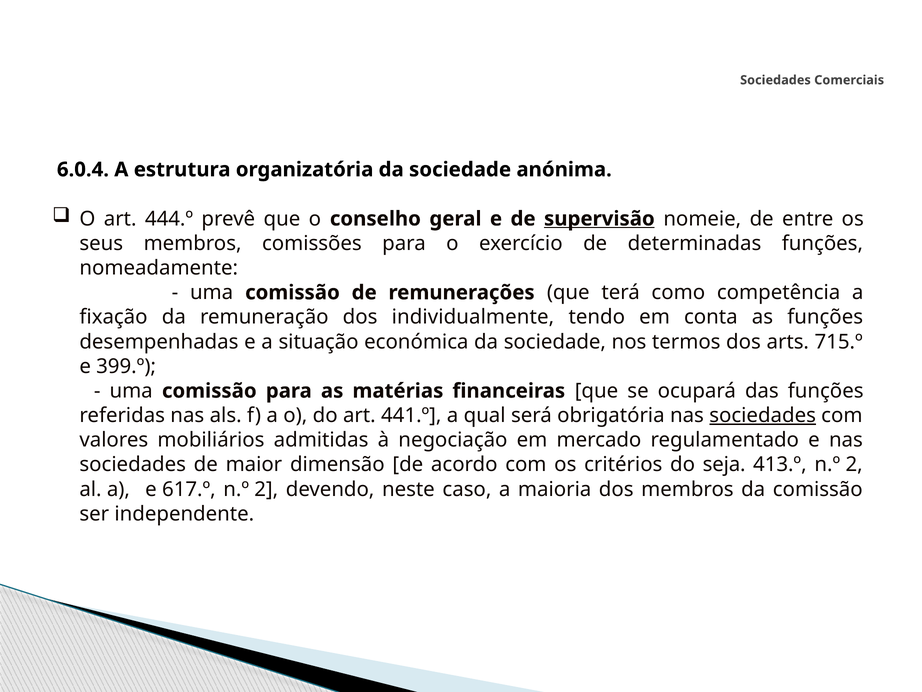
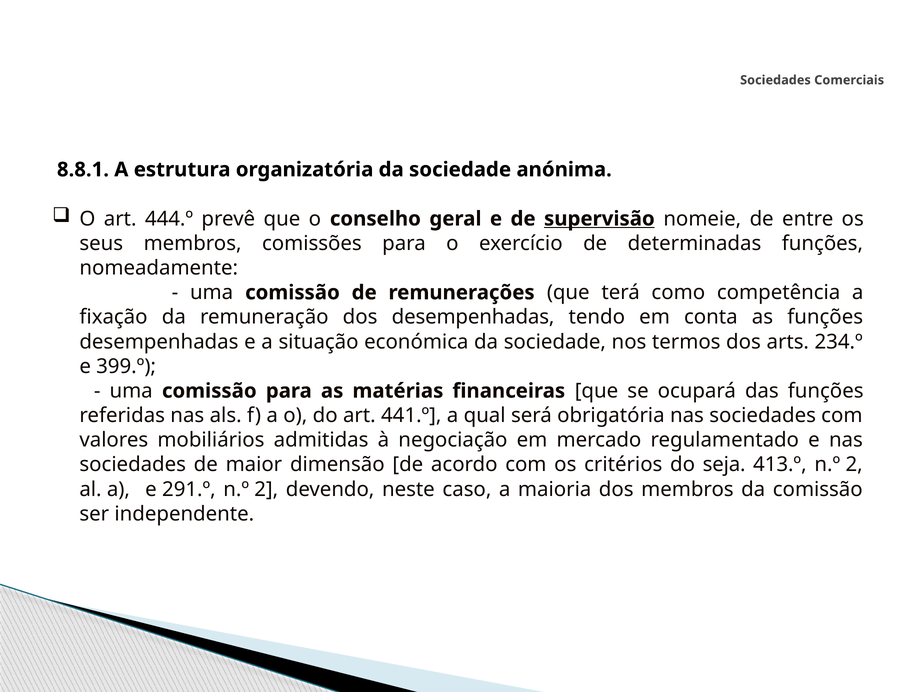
6.0.4: 6.0.4 -> 8.8.1
dos individualmente: individualmente -> desempenhadas
715.º: 715.º -> 234.º
sociedades at (763, 415) underline: present -> none
617.º: 617.º -> 291.º
